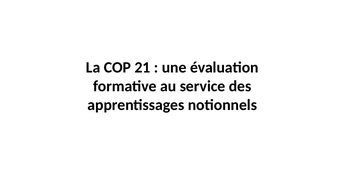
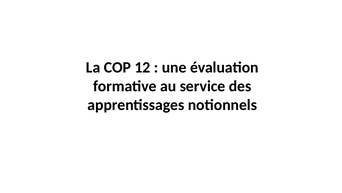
21: 21 -> 12
